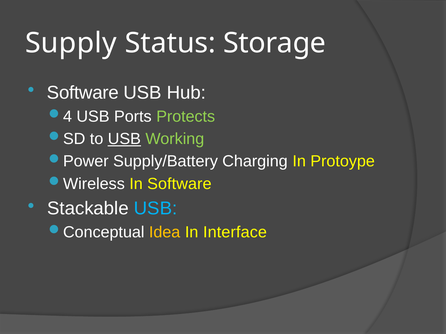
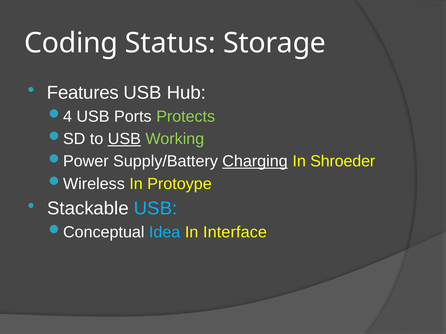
Supply: Supply -> Coding
Software at (83, 93): Software -> Features
Charging underline: none -> present
Protoype: Protoype -> Shroeder
In Software: Software -> Protoype
Idea colour: yellow -> light blue
